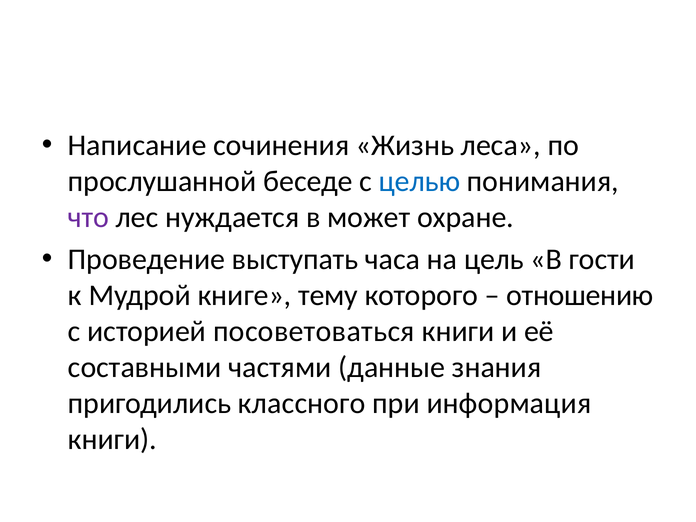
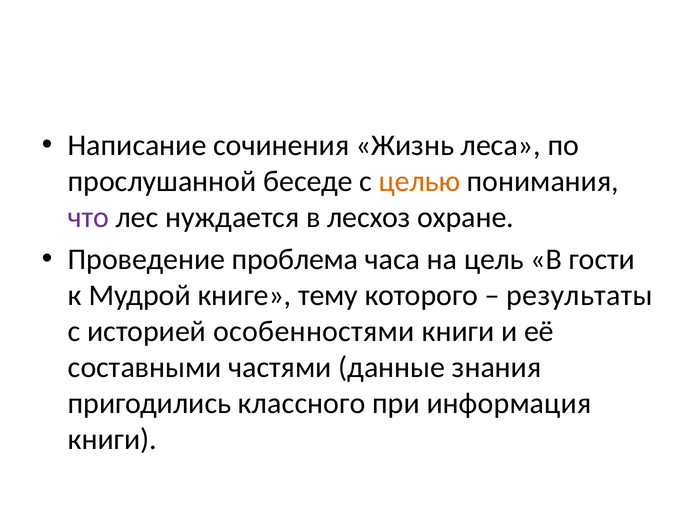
целью colour: blue -> orange
может: может -> лесхоз
выступать: выступать -> проблема
отношению: отношению -> результаты
посоветоваться: посоветоваться -> особенностями
